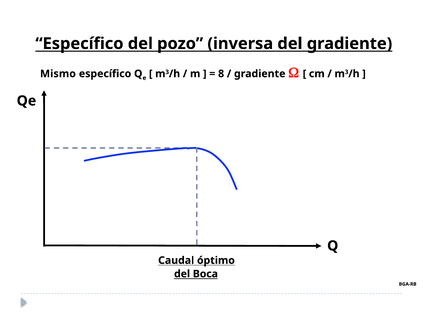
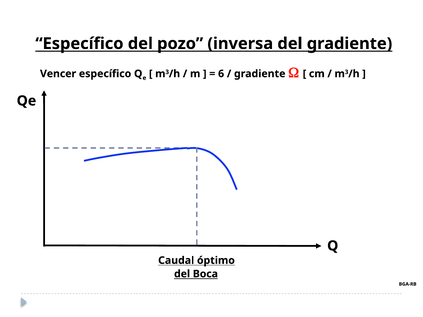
Mismo: Mismo -> Vencer
8: 8 -> 6
